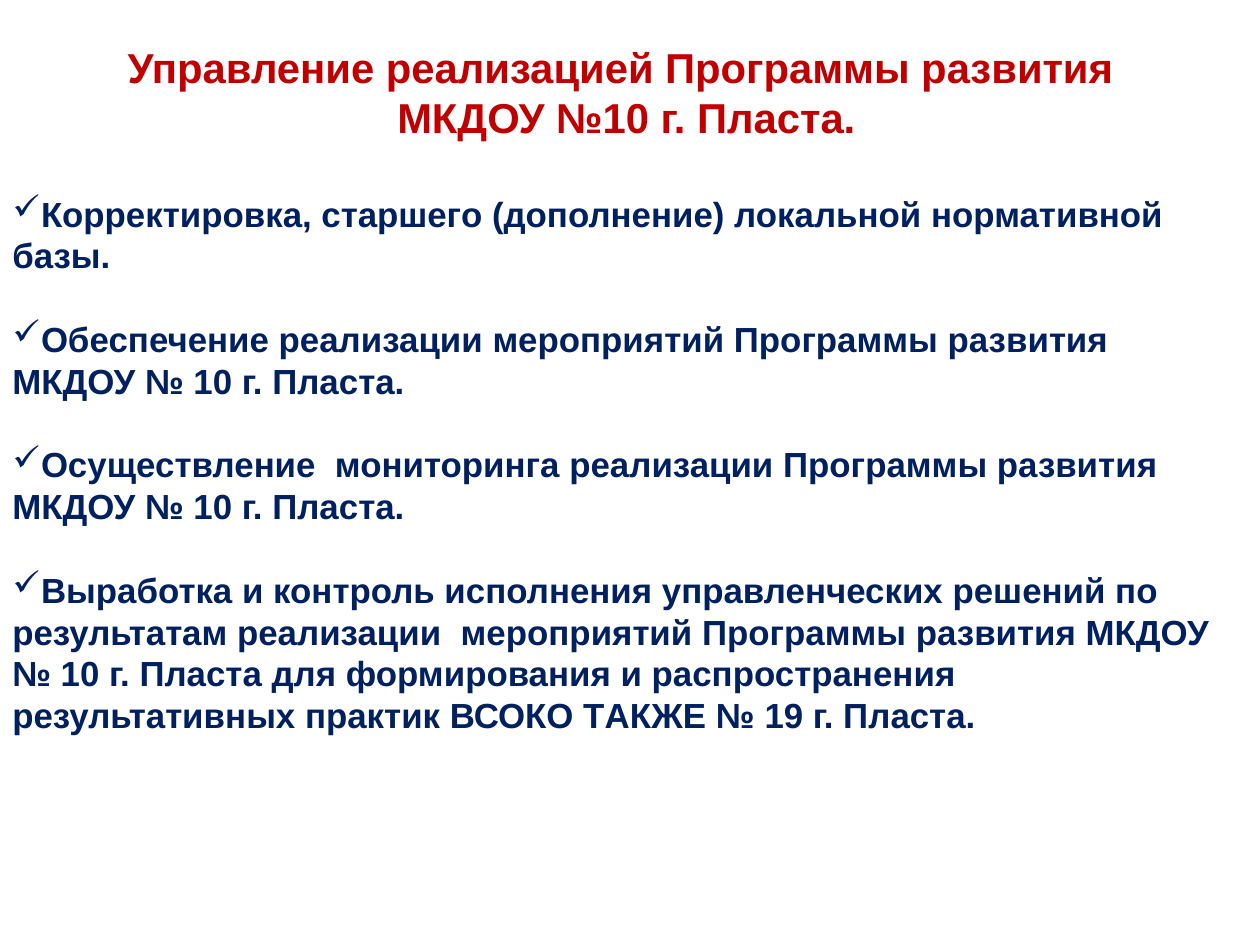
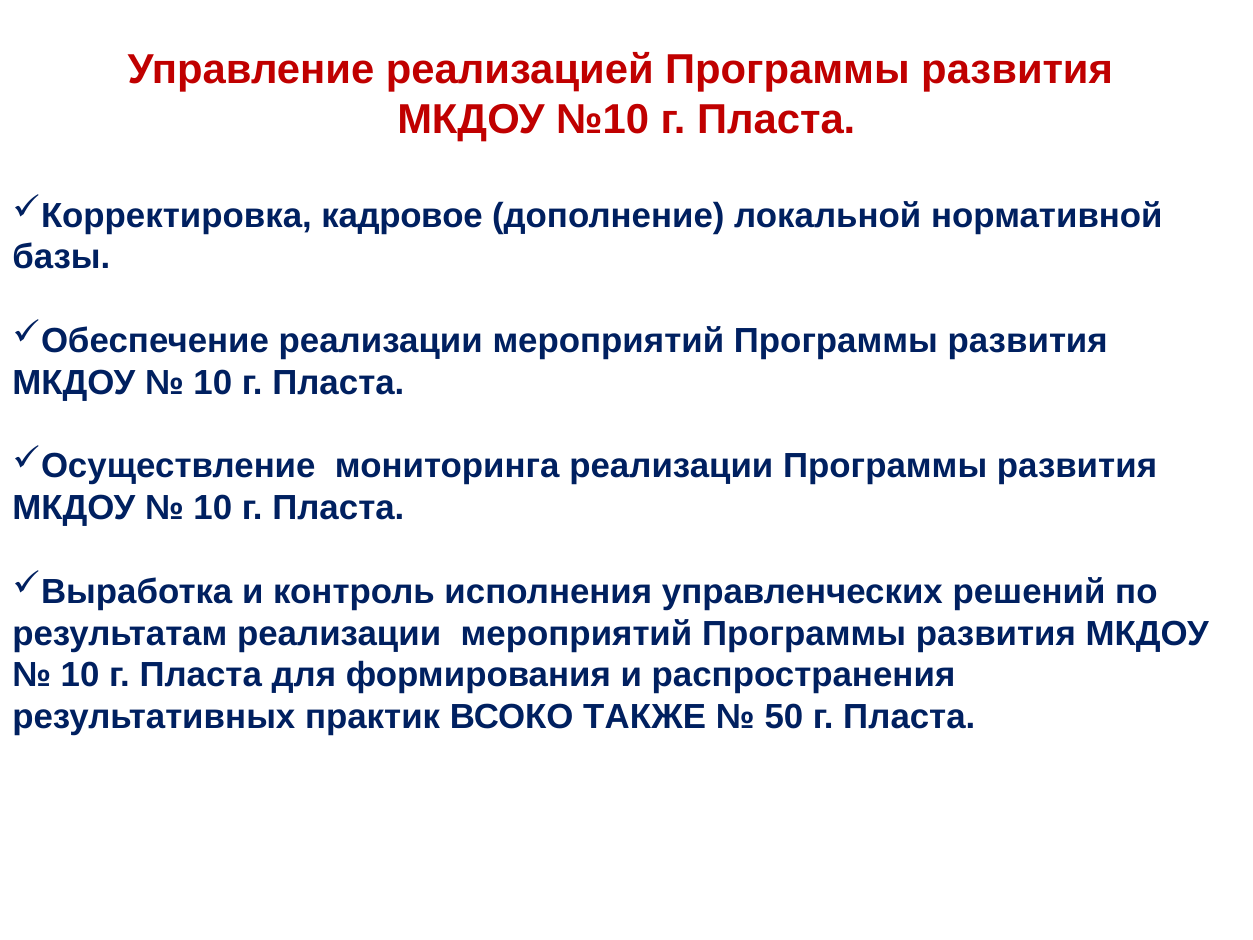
старшего: старшего -> кадровое
19: 19 -> 50
